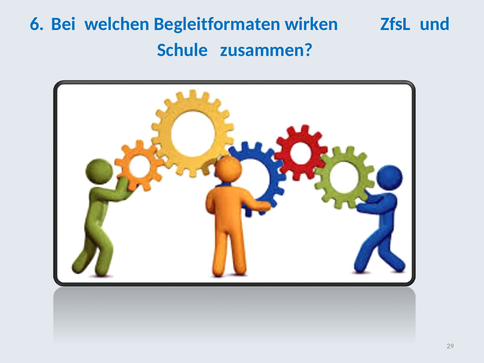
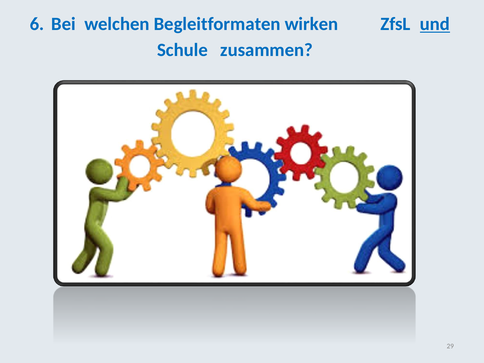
und underline: none -> present
